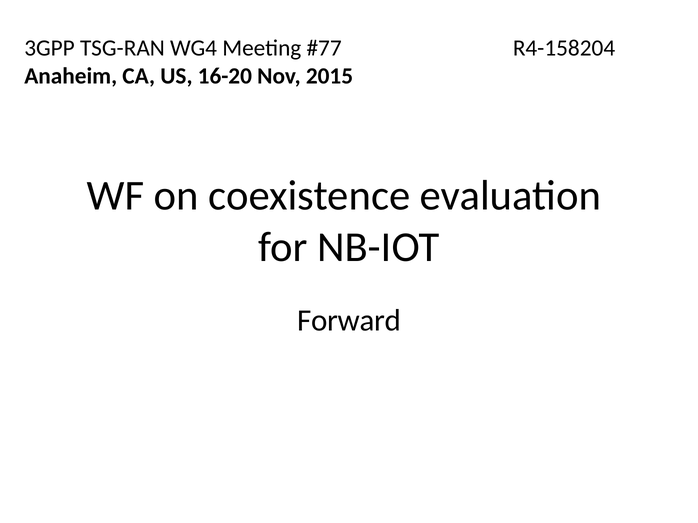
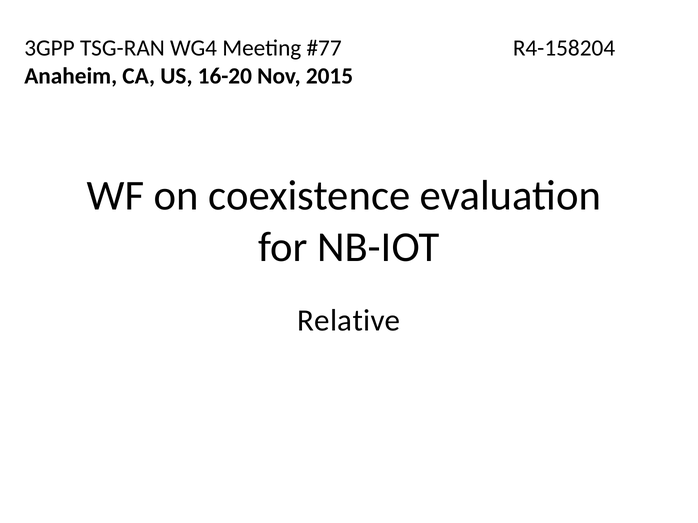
Forward: Forward -> Relative
